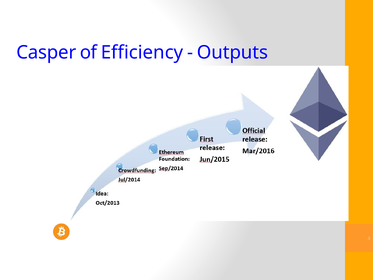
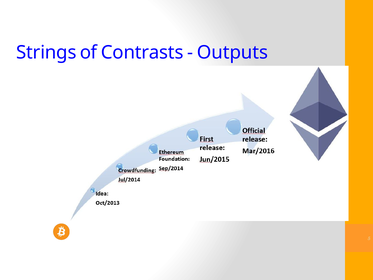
Casper: Casper -> Strings
Efficiency: Efficiency -> Contrasts
